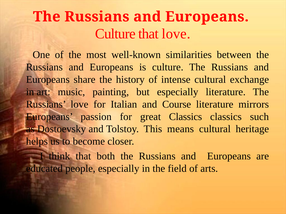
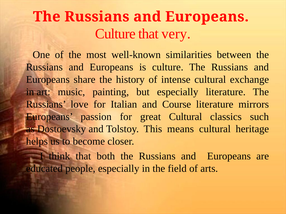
that love: love -> very
great Classics: Classics -> Cultural
